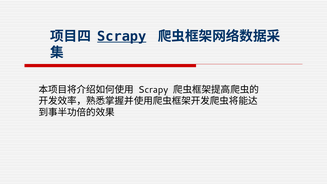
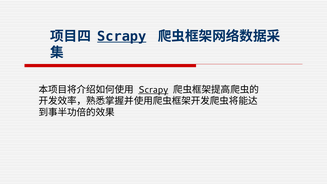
Scrapy at (153, 90) underline: none -> present
